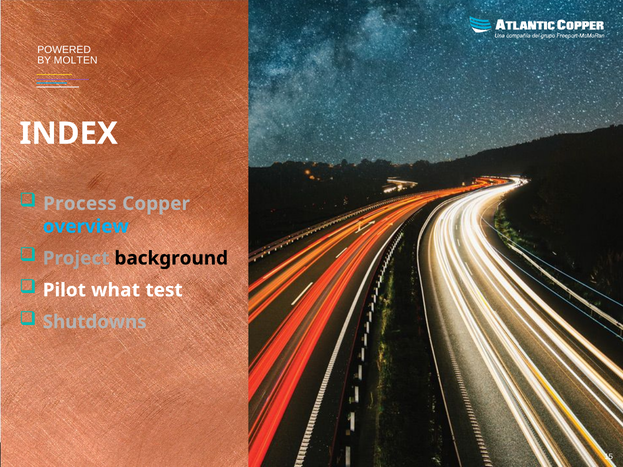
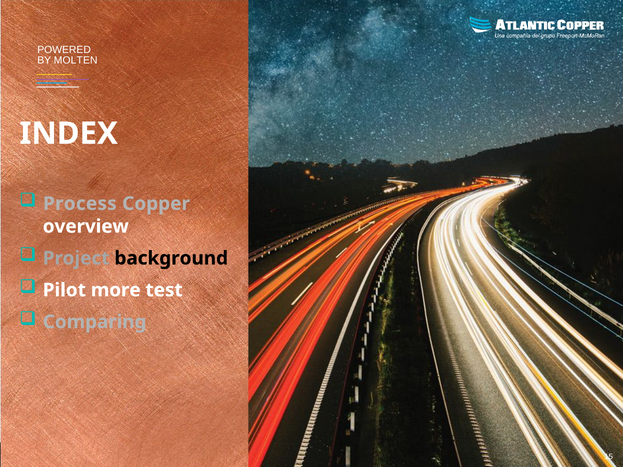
overview colour: light blue -> white
what: what -> more
Shutdowns: Shutdowns -> Comparing
